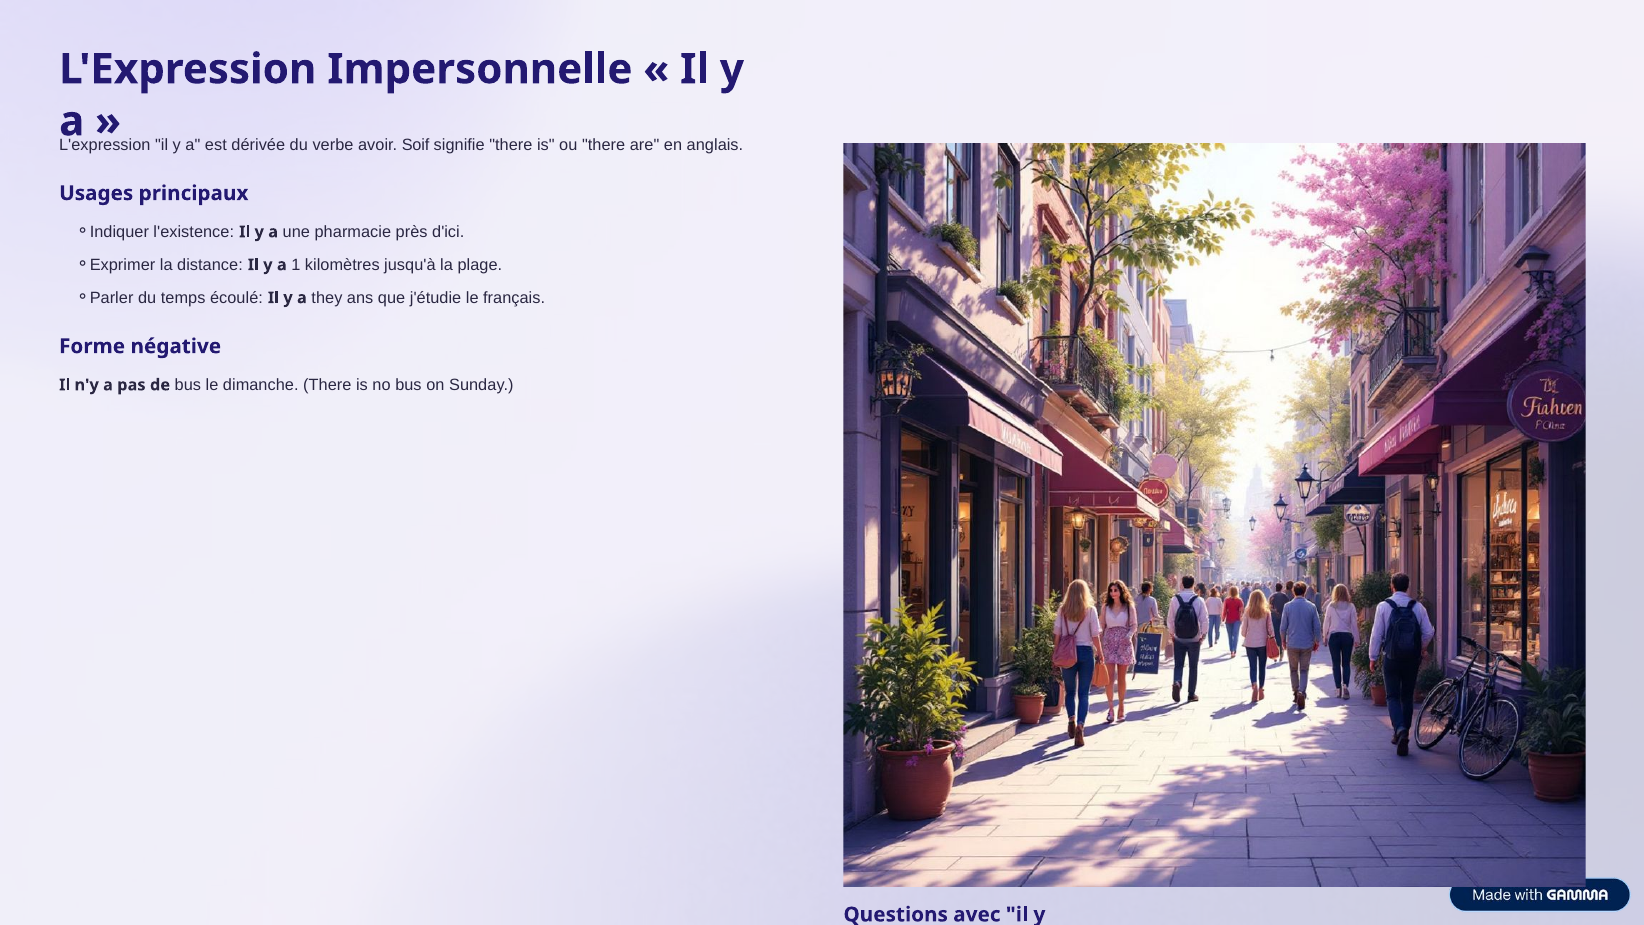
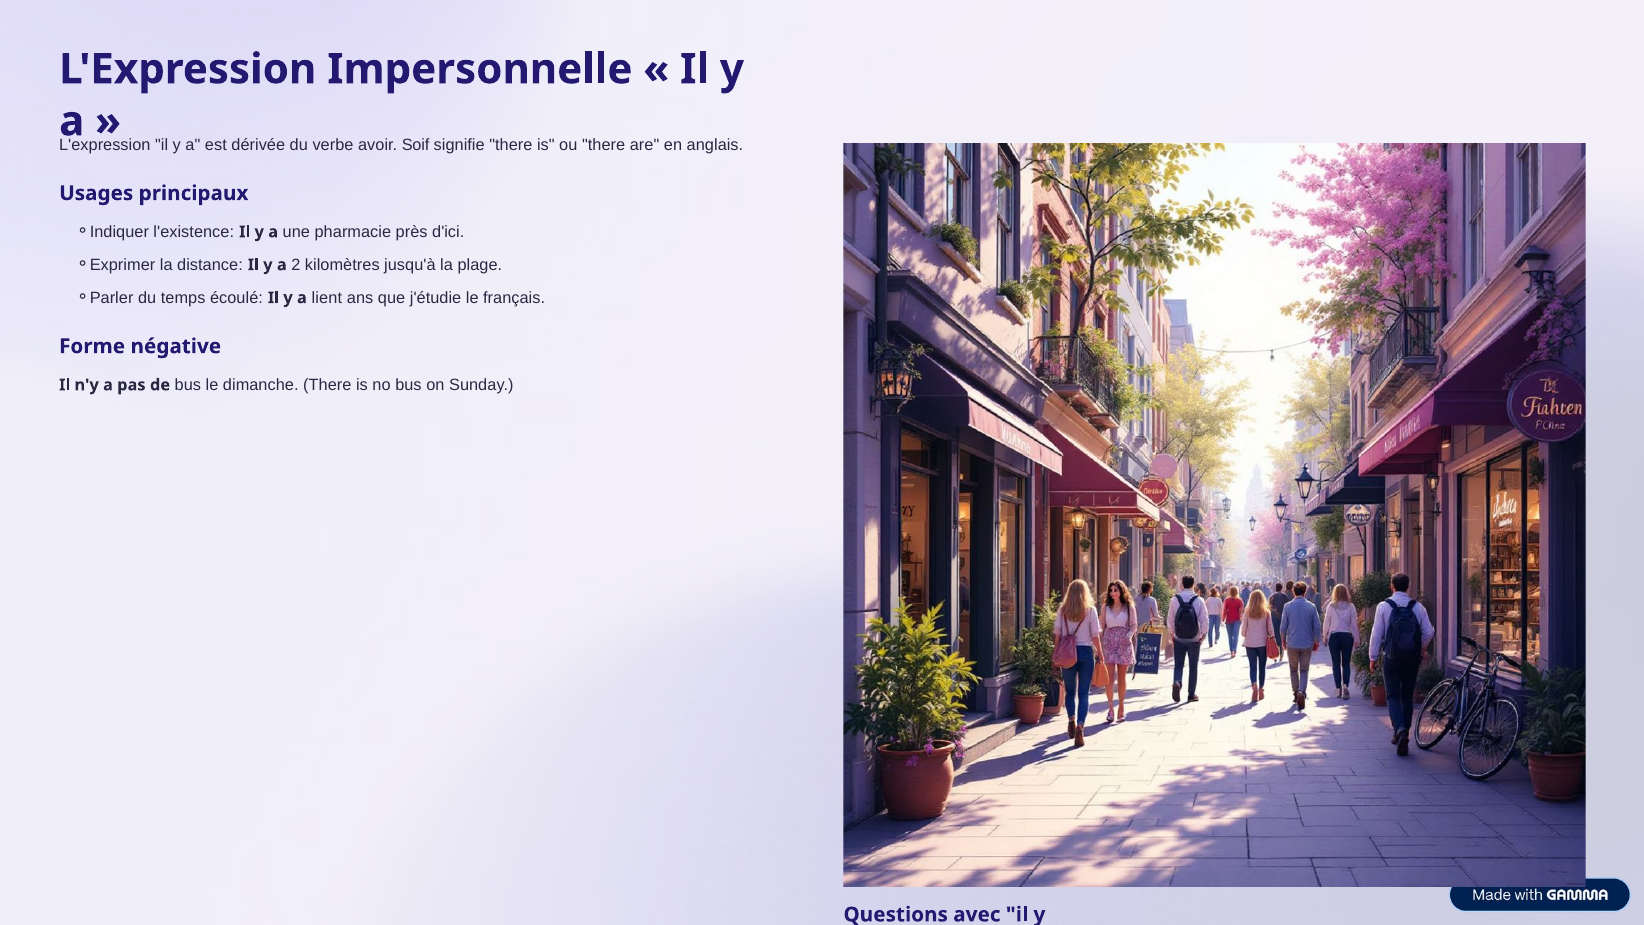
1: 1 -> 2
they: they -> lient
